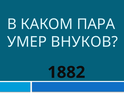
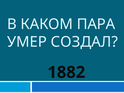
ВНУКОВ: ВНУКОВ -> СОЗДАЛ
